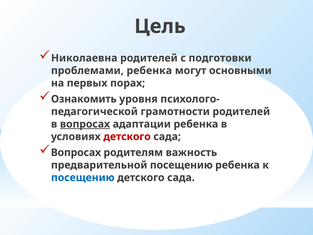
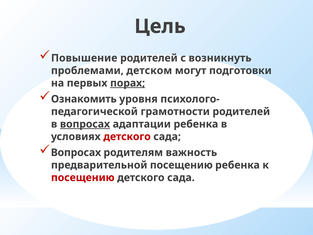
Николаевна: Николаевна -> Повышение
подготовки: подготовки -> возникнуть
проблемами ребенка: ребенка -> детском
основными: основными -> подготовки
порах underline: none -> present
посещению at (83, 177) colour: blue -> red
